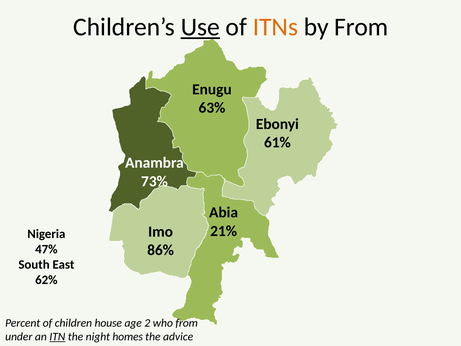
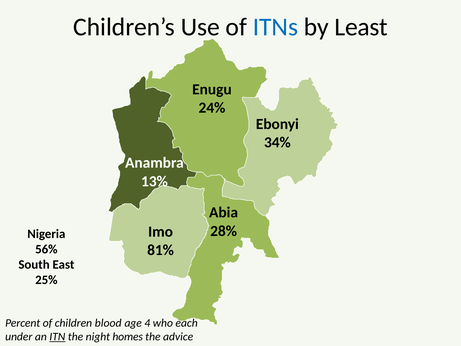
Use underline: present -> none
ITNs colour: orange -> blue
by From: From -> Least
63%: 63% -> 24%
61%: 61% -> 34%
73%: 73% -> 13%
21%: 21% -> 28%
86%: 86% -> 81%
47%: 47% -> 56%
62%: 62% -> 25%
house: house -> blood
2: 2 -> 4
who from: from -> each
